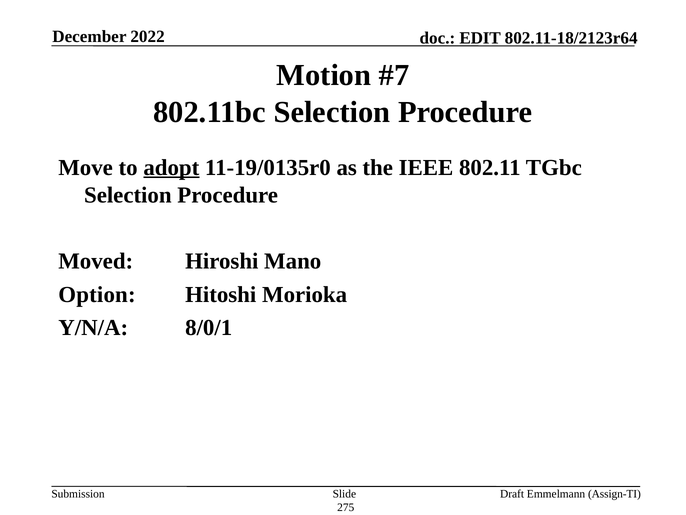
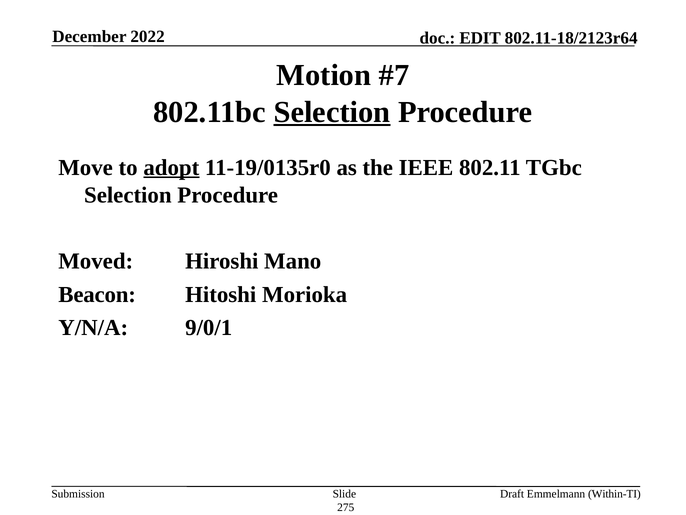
Selection at (332, 112) underline: none -> present
Option: Option -> Beacon
8/0/1: 8/0/1 -> 9/0/1
Assign-TI: Assign-TI -> Within-TI
